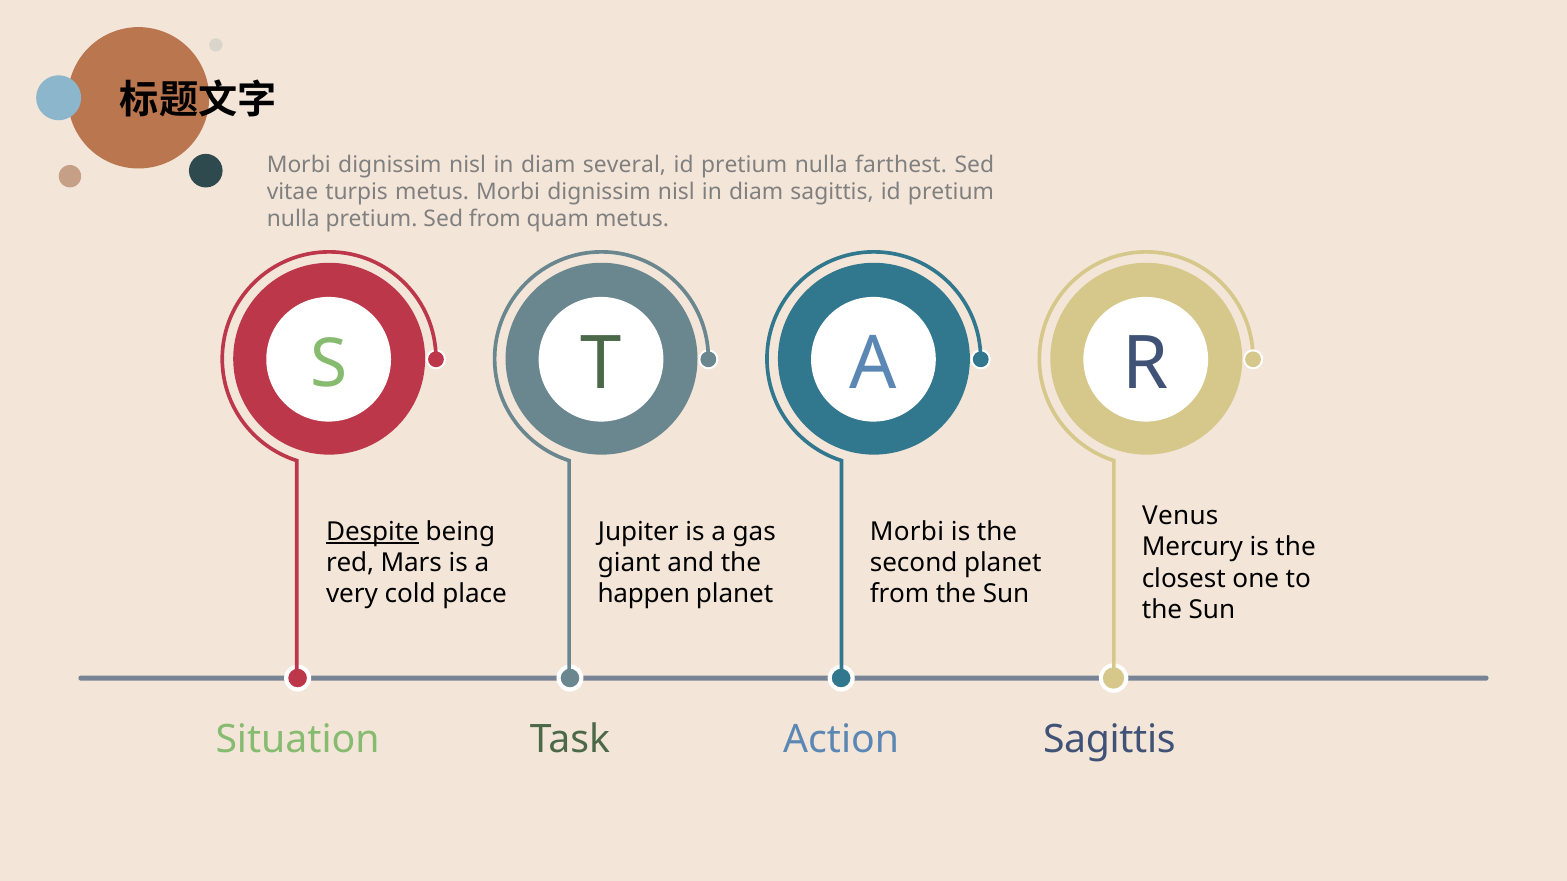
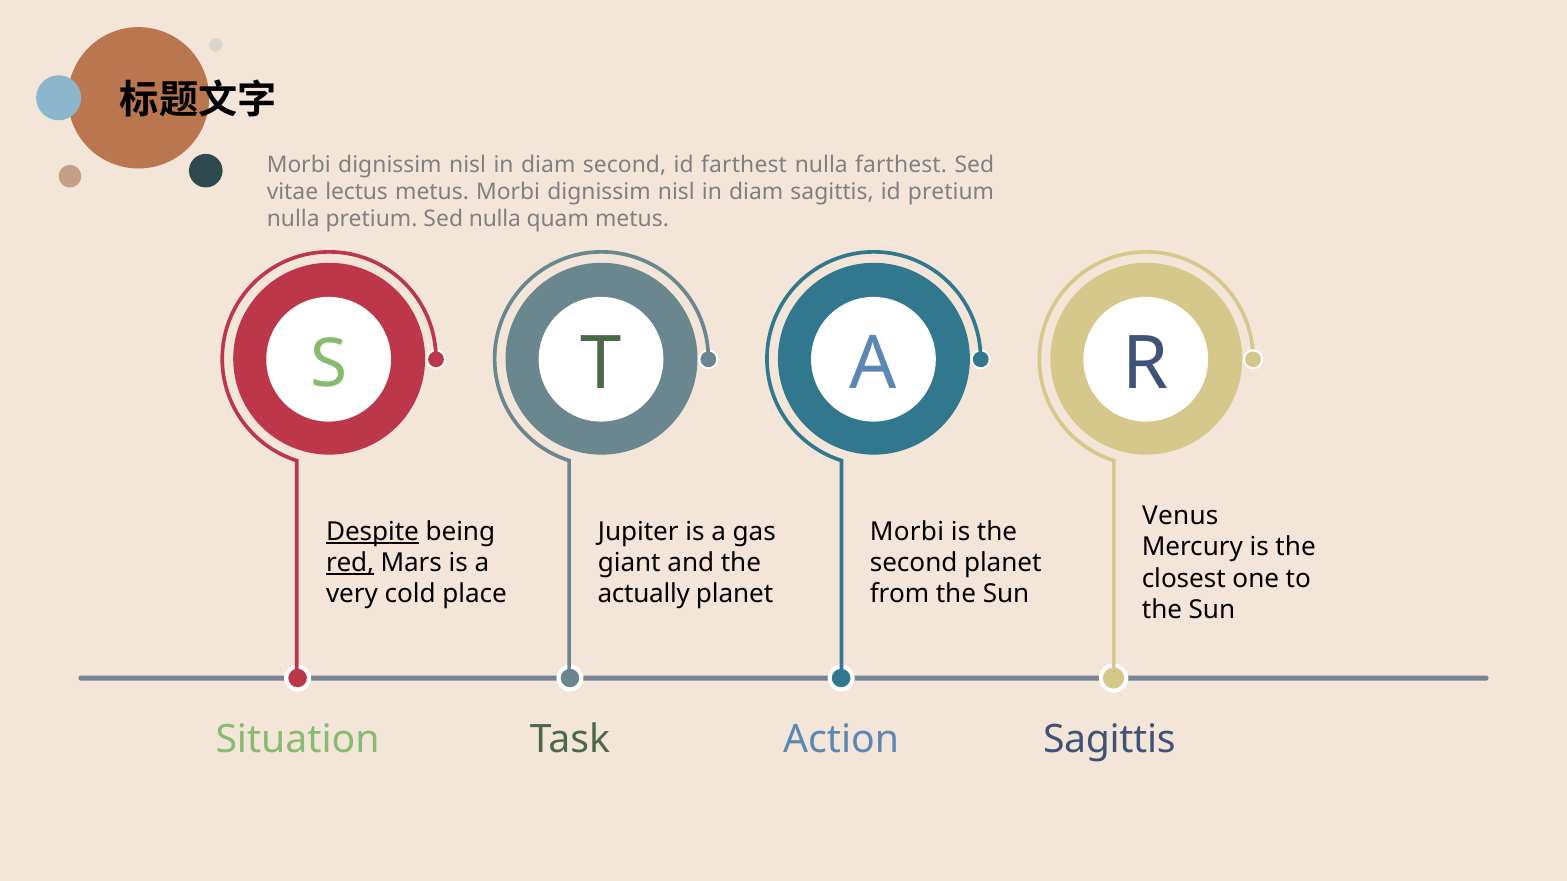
diam several: several -> second
pretium at (744, 165): pretium -> farthest
turpis: turpis -> lectus
Sed from: from -> nulla
red underline: none -> present
happen: happen -> actually
